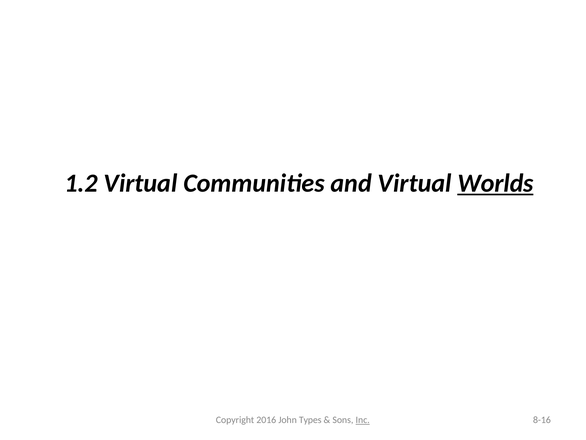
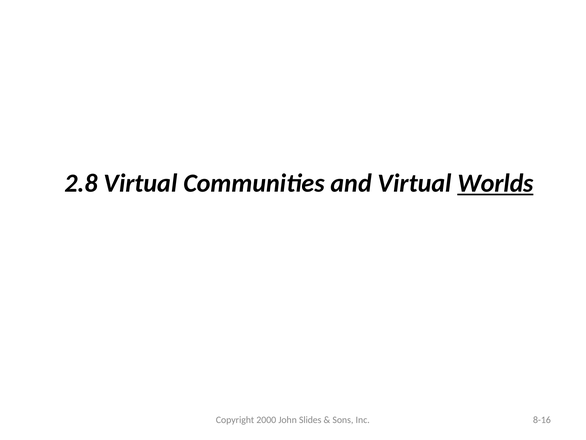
1.2: 1.2 -> 2.8
2016: 2016 -> 2000
Types: Types -> Slides
Inc underline: present -> none
